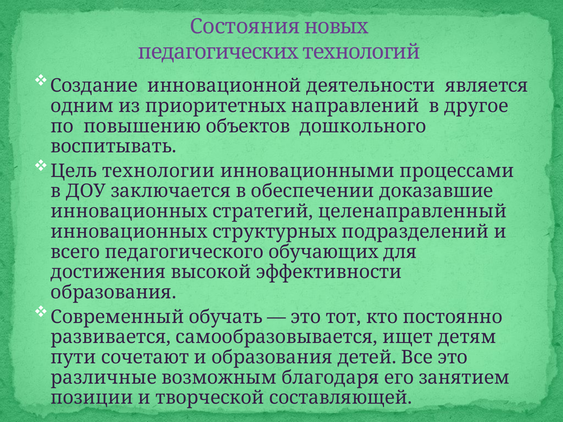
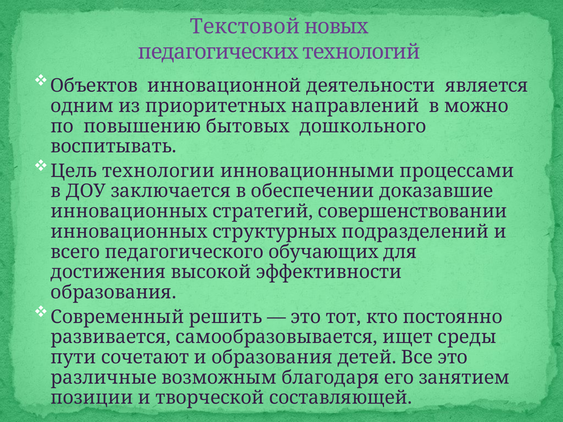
Состояния: Состояния -> Текстовой
Создание: Создание -> Объектов
другое: другое -> можно
объектов: объектов -> бытовых
целенаправленный: целенаправленный -> совершенствовании
обучать: обучать -> решить
детям: детям -> среды
